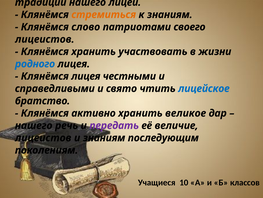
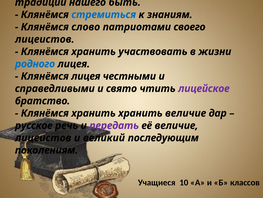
лицей: лицей -> быть
стремиться colour: orange -> blue
лицейское colour: blue -> purple
активно at (94, 113): активно -> хранить
хранить великое: великое -> величие
нашего at (34, 125): нашего -> русское
и знаниям: знаниям -> великий
